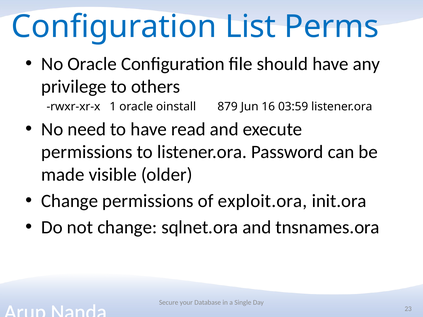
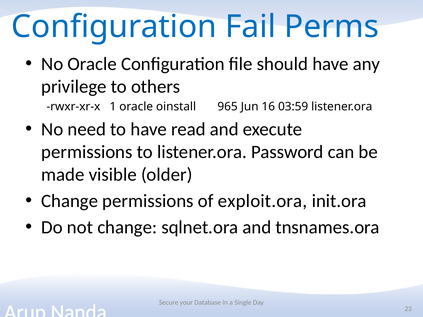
List: List -> Fail
879: 879 -> 965
